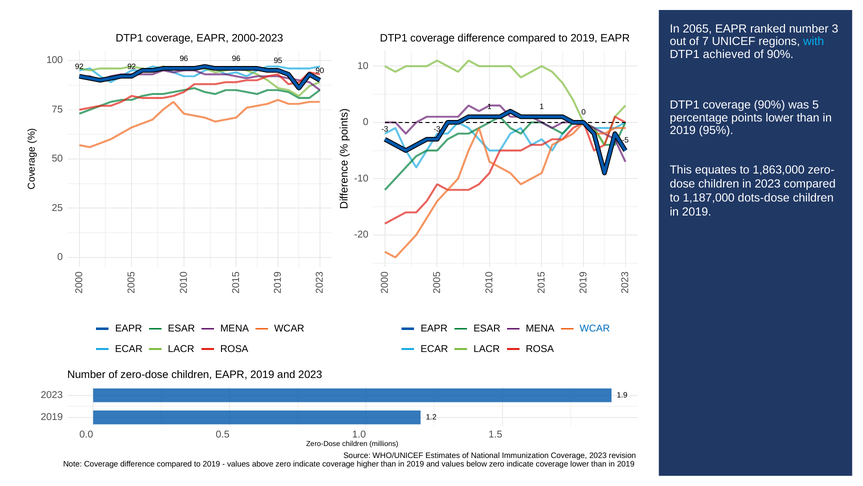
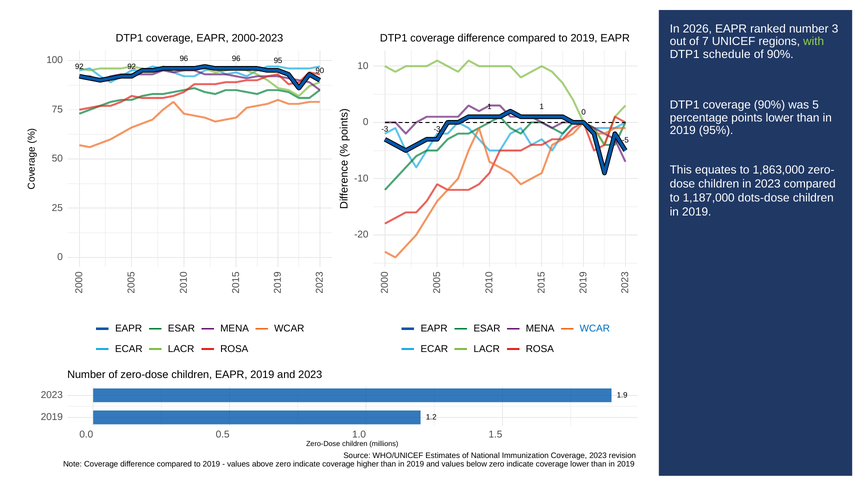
2065: 2065 -> 2026
with colour: light blue -> light green
achieved: achieved -> schedule
